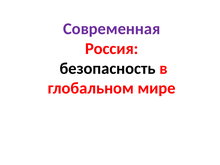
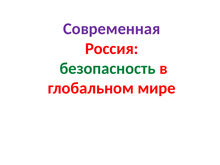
безопасность colour: black -> green
